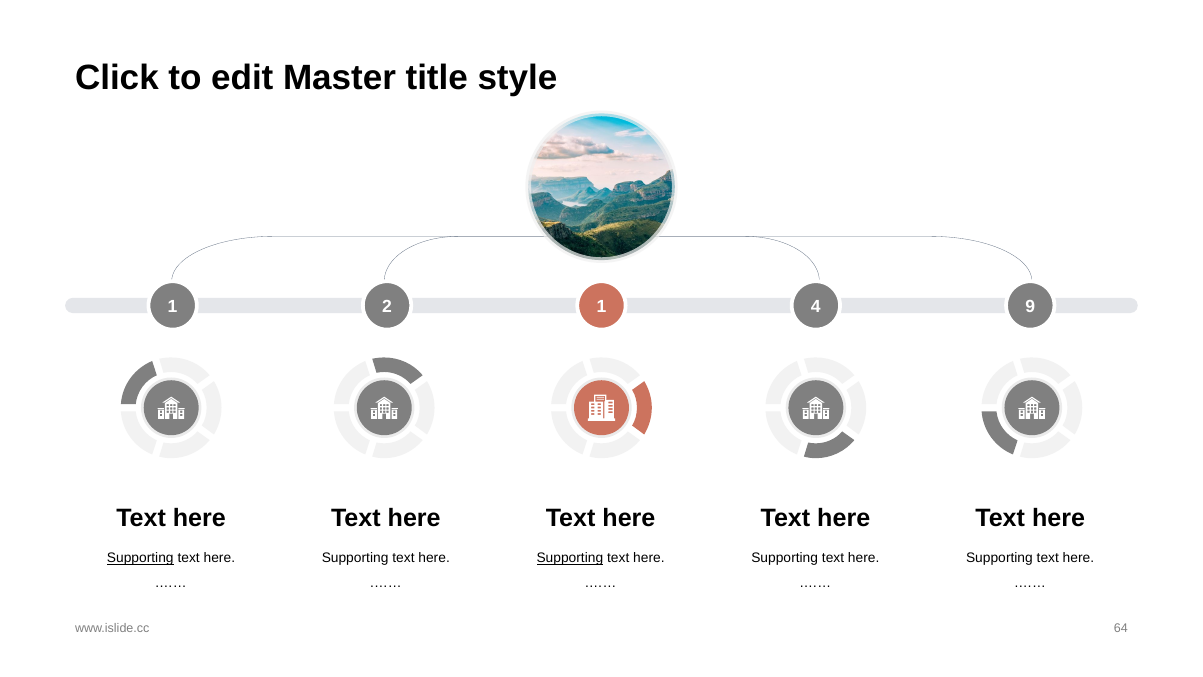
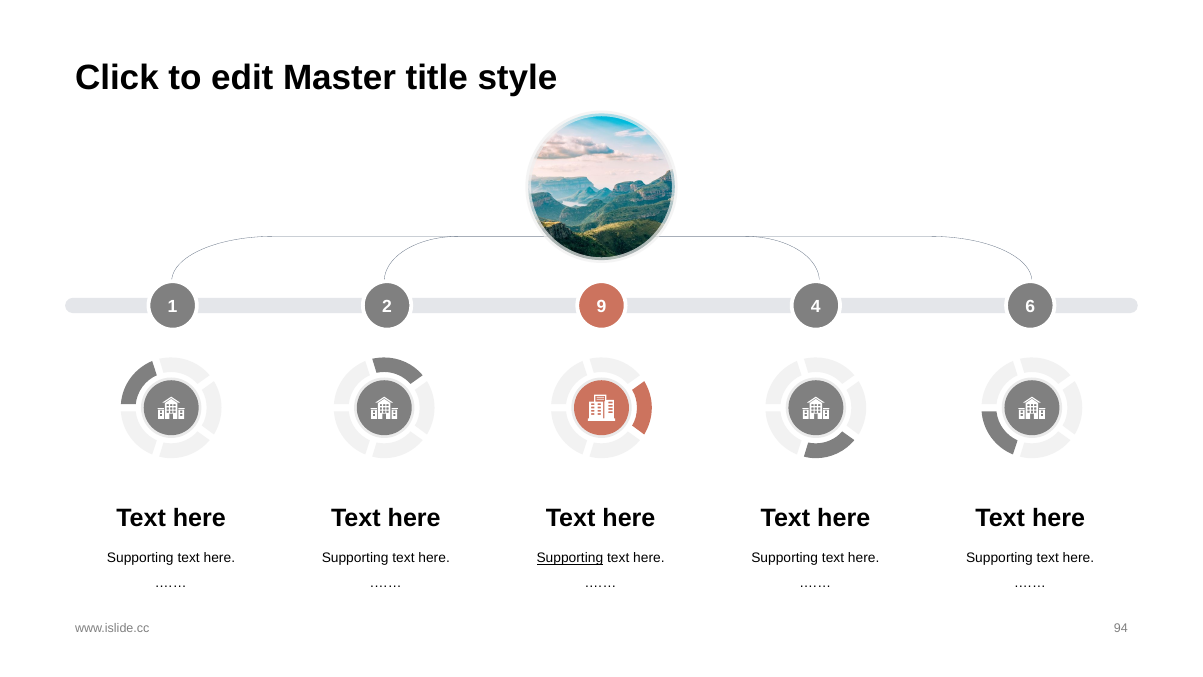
2 1: 1 -> 9
9: 9 -> 6
Supporting at (140, 558) underline: present -> none
64: 64 -> 94
